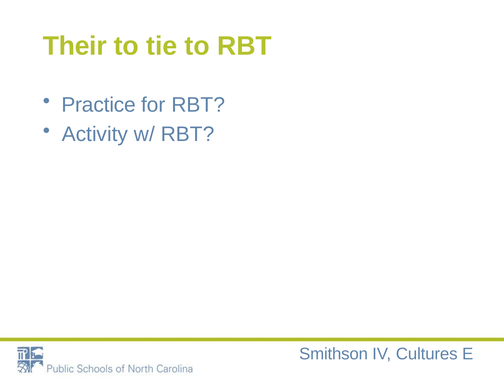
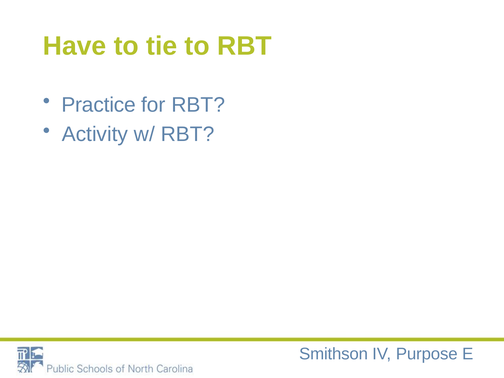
Their: Their -> Have
Cultures: Cultures -> Purpose
